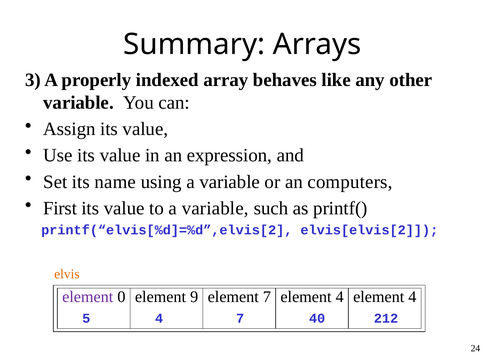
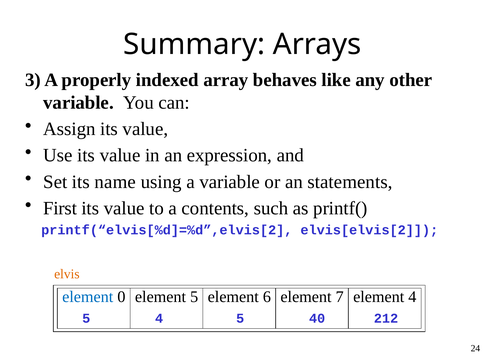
computers: computers -> statements
to a variable: variable -> contents
element at (88, 297) colour: purple -> blue
element 9: 9 -> 5
element 7: 7 -> 6
4 at (340, 297): 4 -> 7
4 7: 7 -> 5
